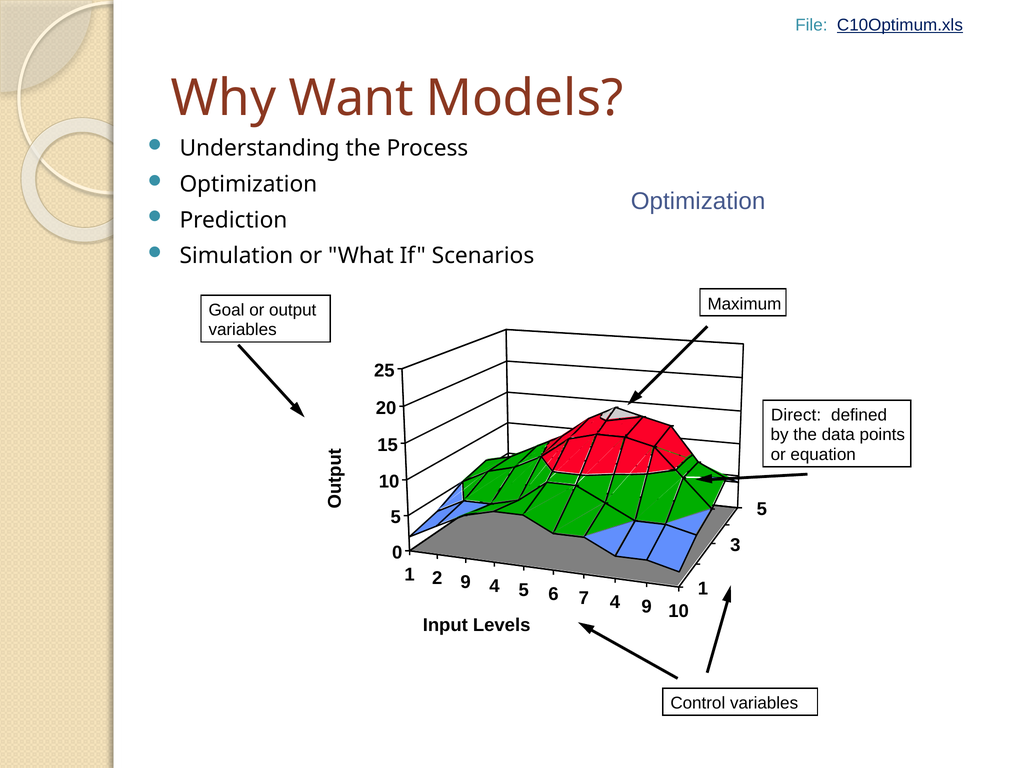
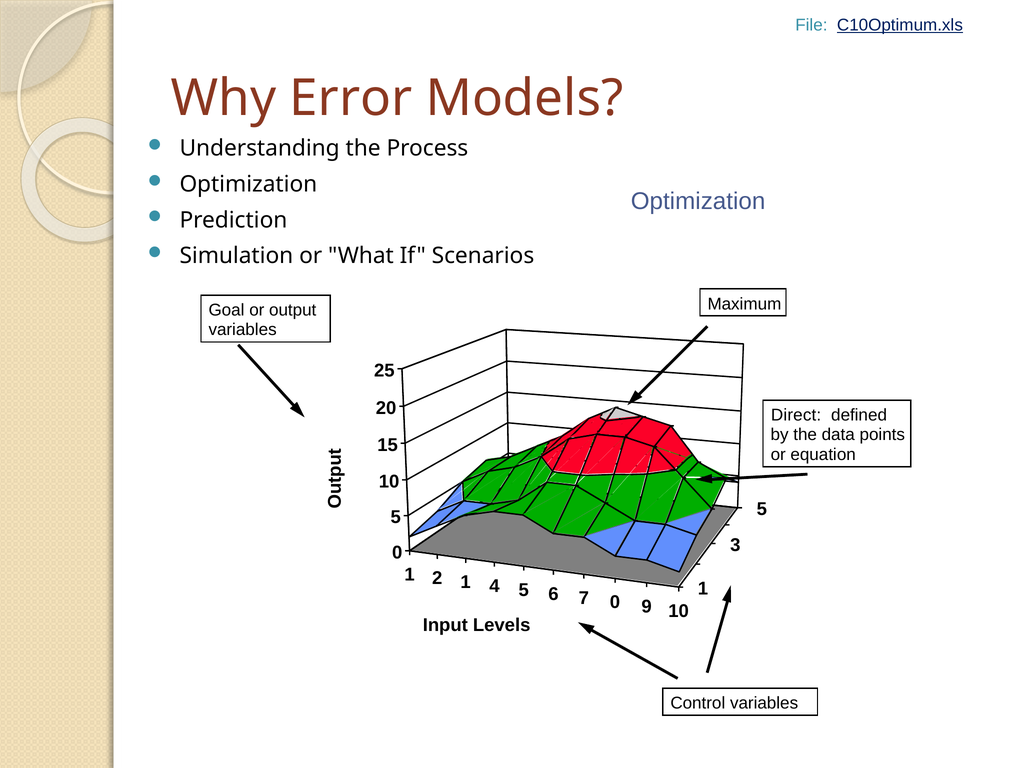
Want: Want -> Error
2 9: 9 -> 1
7 4: 4 -> 0
